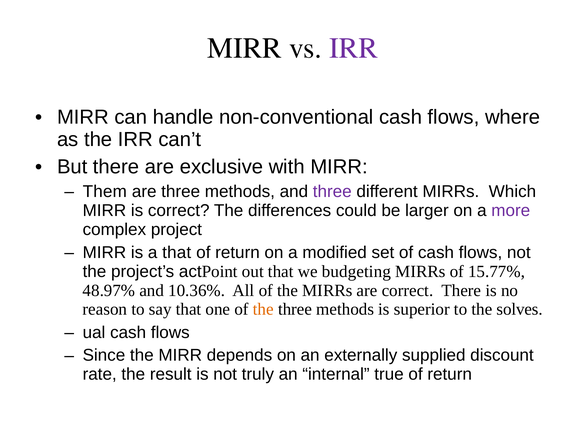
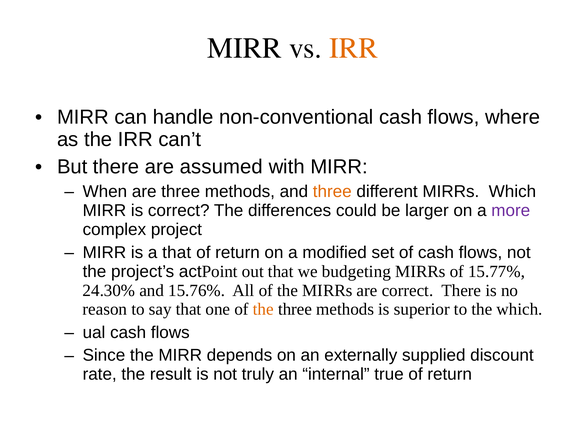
IRR at (354, 48) colour: purple -> orange
exclusive: exclusive -> assumed
Them: Them -> When
three at (332, 191) colour: purple -> orange
48.97%: 48.97% -> 24.30%
10.36%: 10.36% -> 15.76%
the solves: solves -> which
